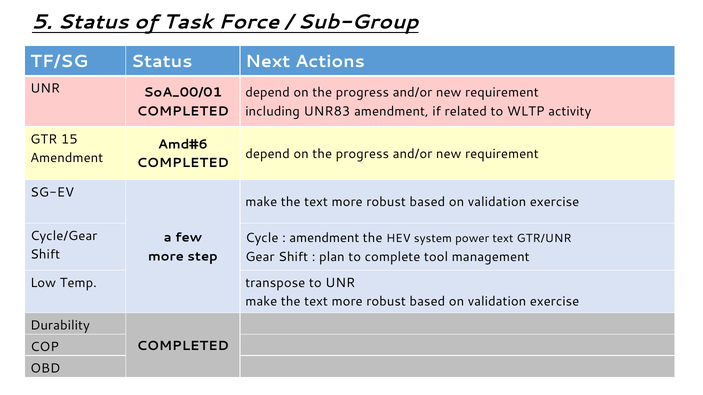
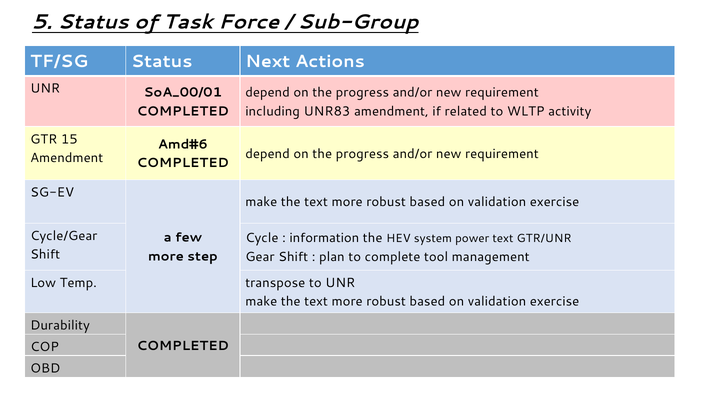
amendment at (324, 238): amendment -> information
